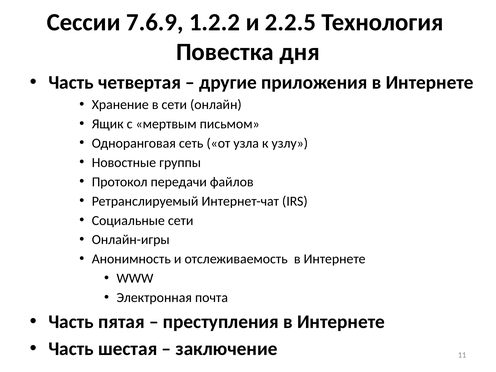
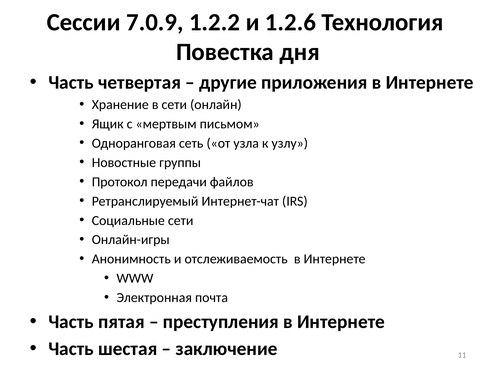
7.6.9: 7.6.9 -> 7.0.9
2.2.5: 2.2.5 -> 1.2.6
